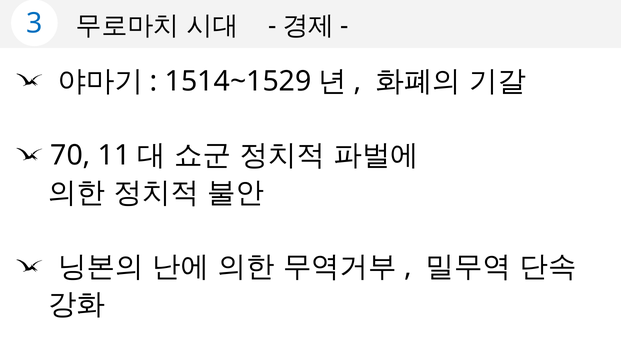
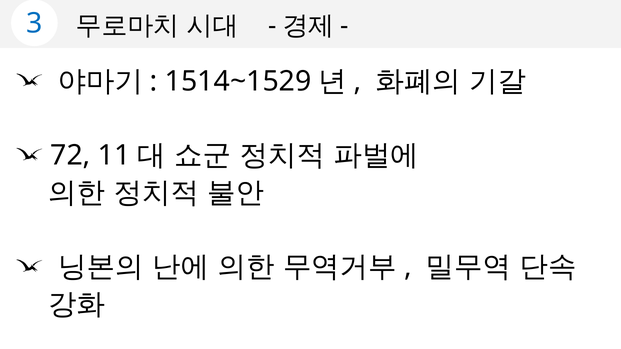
70: 70 -> 72
